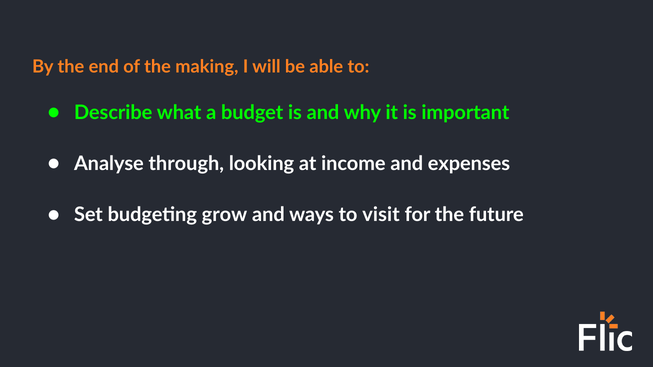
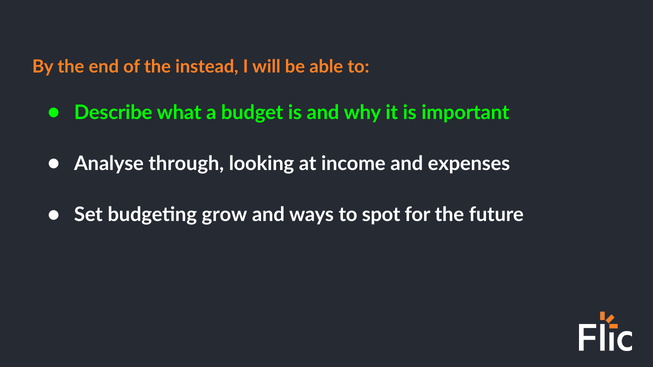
making: making -> instead
visit: visit -> spot
